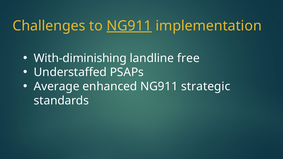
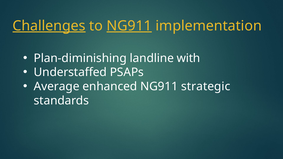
Challenges underline: none -> present
With-diminishing: With-diminishing -> Plan-diminishing
free: free -> with
